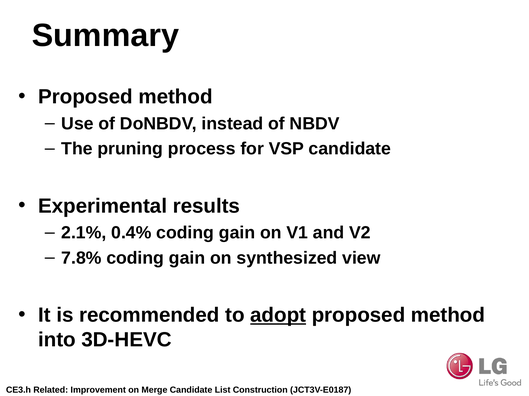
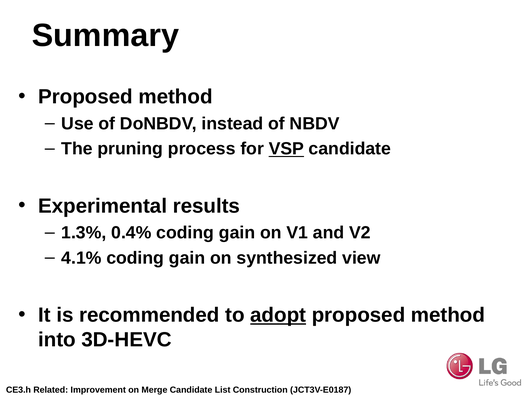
VSP underline: none -> present
2.1%: 2.1% -> 1.3%
7.8%: 7.8% -> 4.1%
